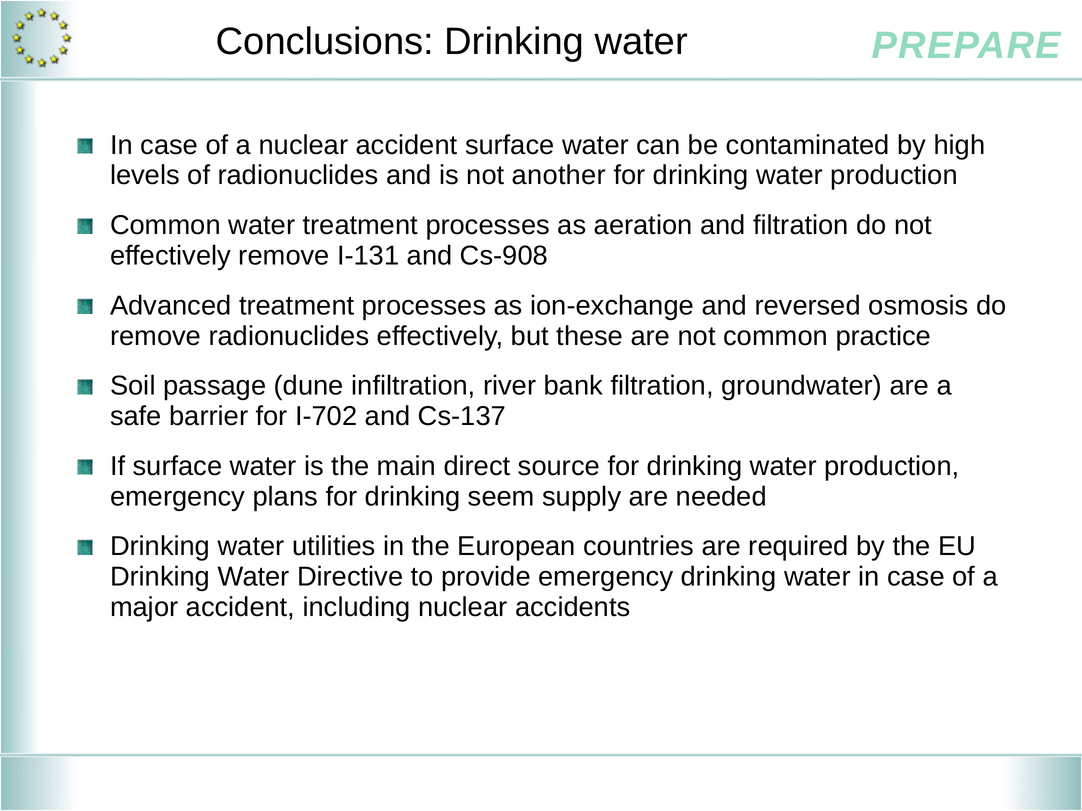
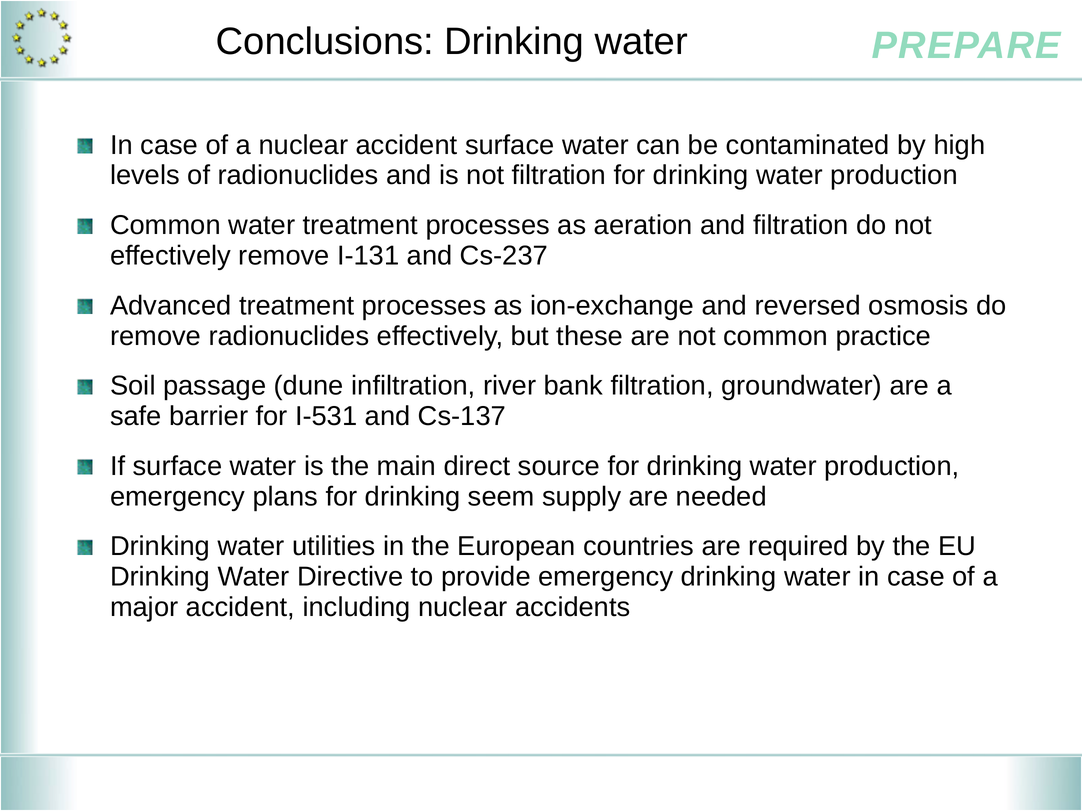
not another: another -> filtration
Cs-908: Cs-908 -> Cs-237
I-702: I-702 -> I-531
